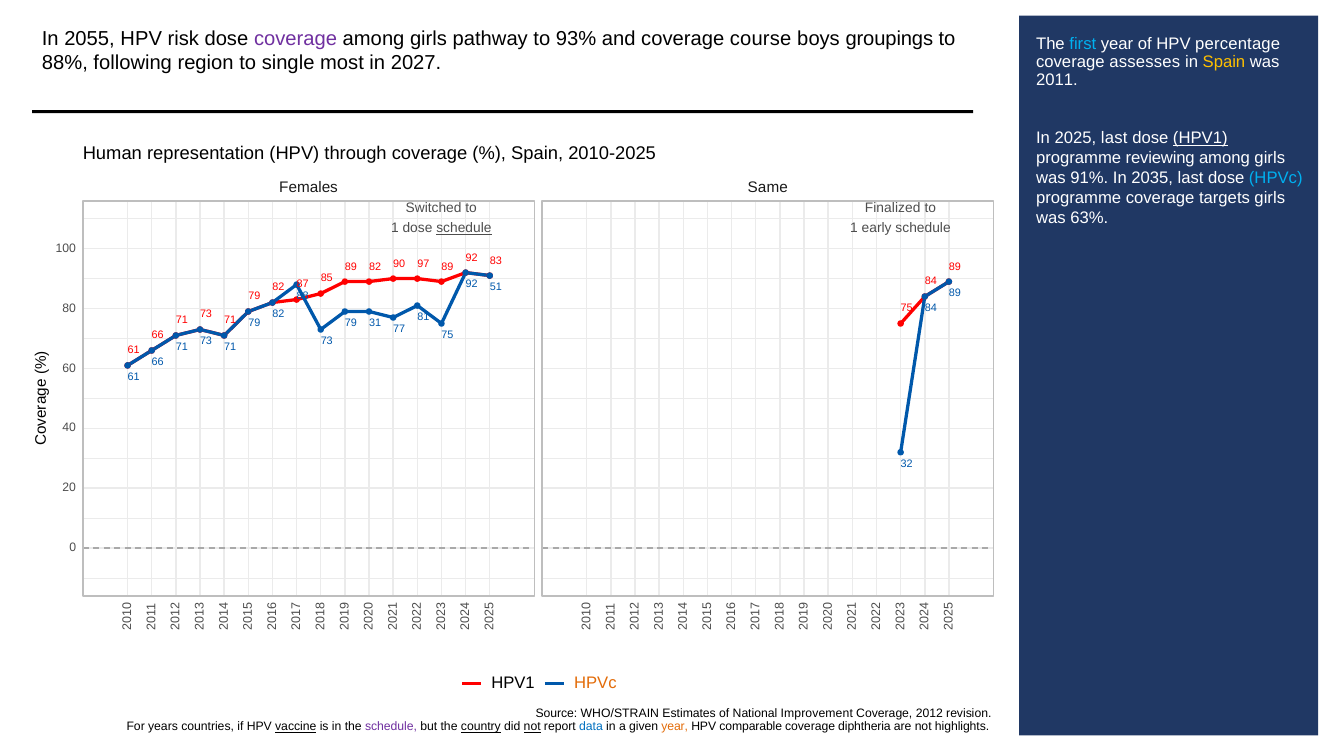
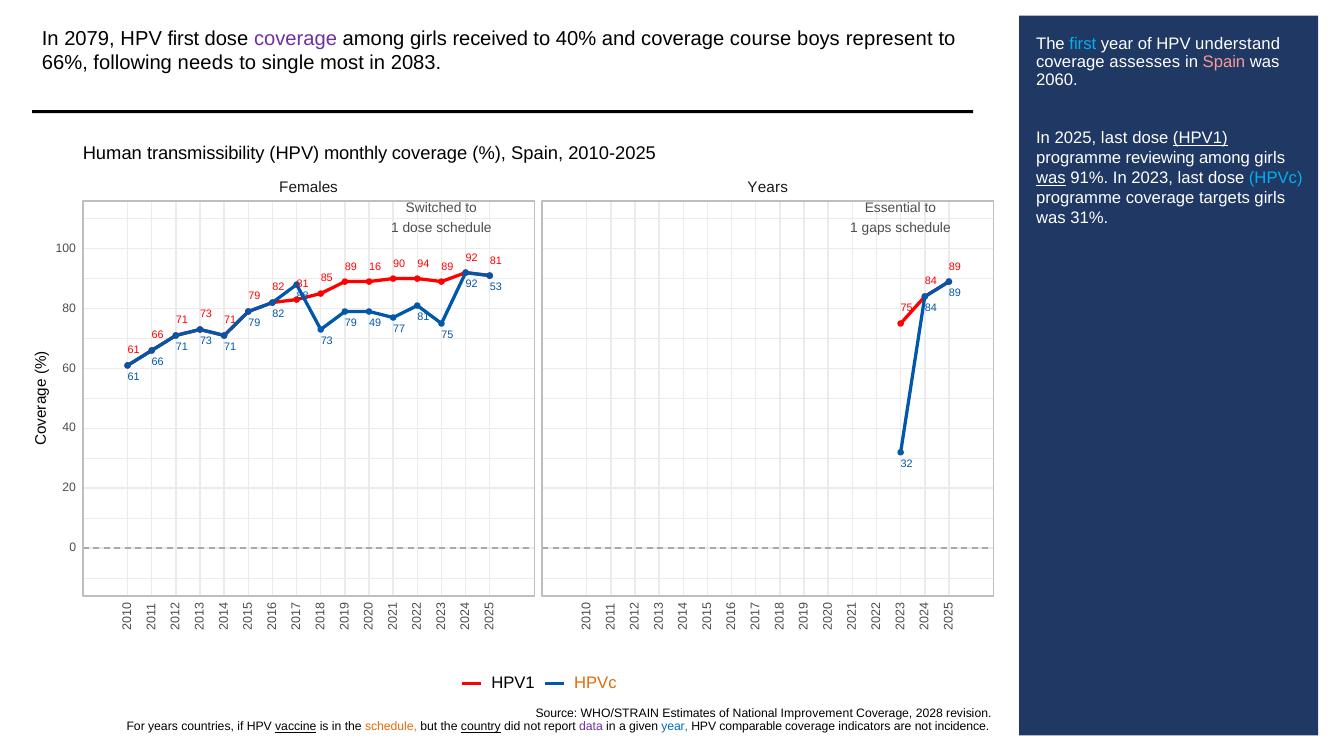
2055: 2055 -> 2079
HPV risk: risk -> first
pathway: pathway -> received
93%: 93% -> 40%
groupings: groupings -> represent
percentage: percentage -> understand
88%: 88% -> 66%
region: region -> needs
2027: 2027 -> 2083
Spain at (1224, 62) colour: yellow -> pink
2011: 2011 -> 2060
representation: representation -> transmissibility
through: through -> monthly
was at (1051, 178) underline: none -> present
2035: 2035 -> 2023
Females Same: Same -> Years
Finalized: Finalized -> Essential
63%: 63% -> 31%
schedule at (464, 228) underline: present -> none
early: early -> gaps
92 83: 83 -> 81
89 82: 82 -> 16
97: 97 -> 94
51: 51 -> 53
82 87: 87 -> 81
31: 31 -> 49
2012: 2012 -> 2028
schedule at (391, 727) colour: purple -> orange
not at (532, 727) underline: present -> none
data colour: blue -> purple
year at (675, 727) colour: orange -> blue
diphtheria: diphtheria -> indicators
highlights: highlights -> incidence
